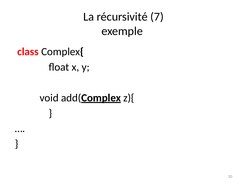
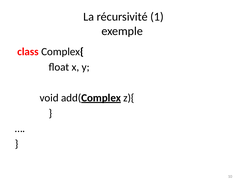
7: 7 -> 1
